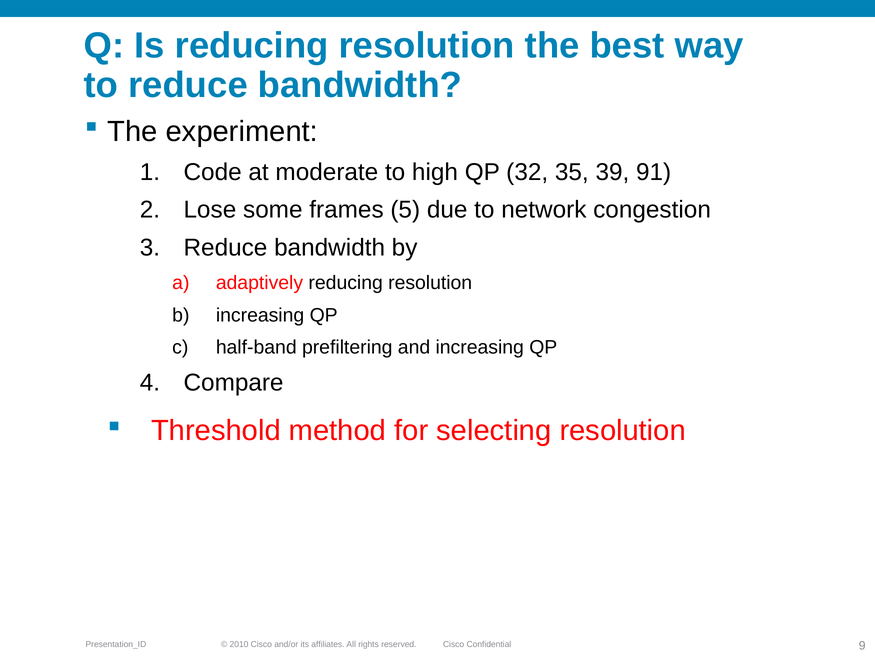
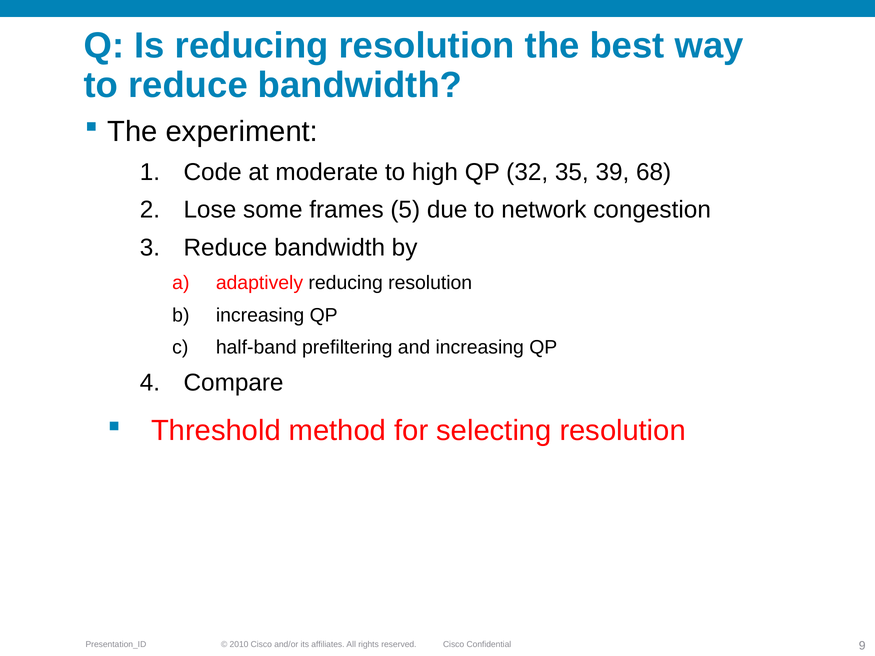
91: 91 -> 68
